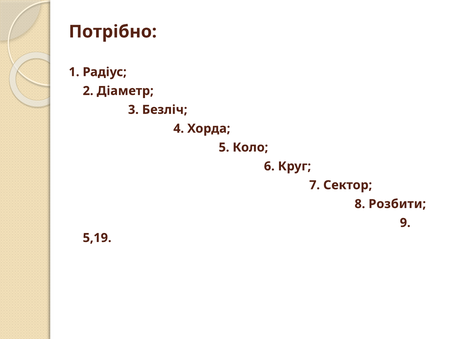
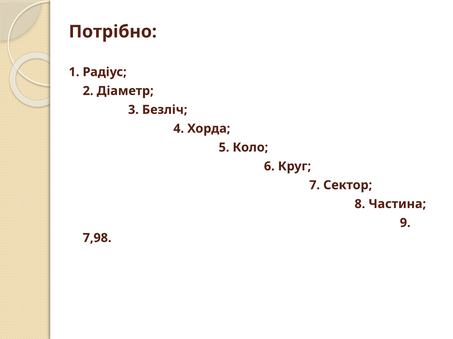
Розбити: Розбити -> Частина
5,19: 5,19 -> 7,98
